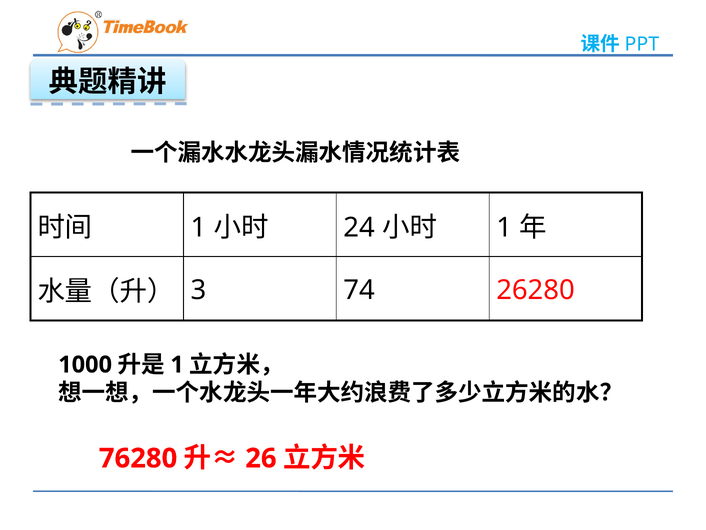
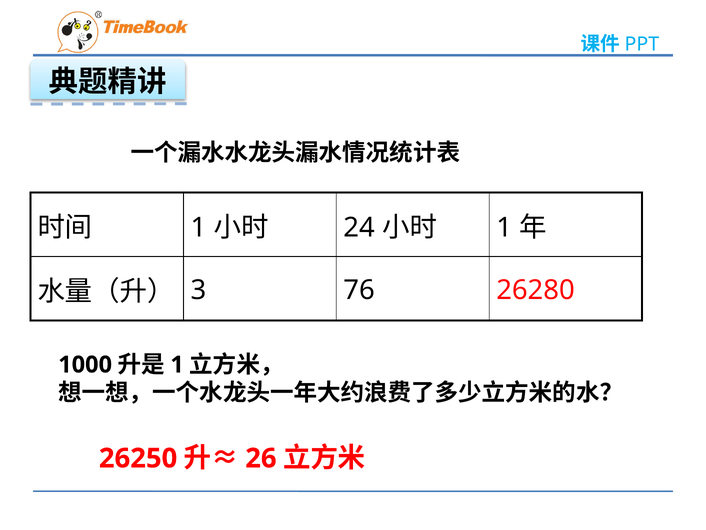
74: 74 -> 76
76280: 76280 -> 26250
